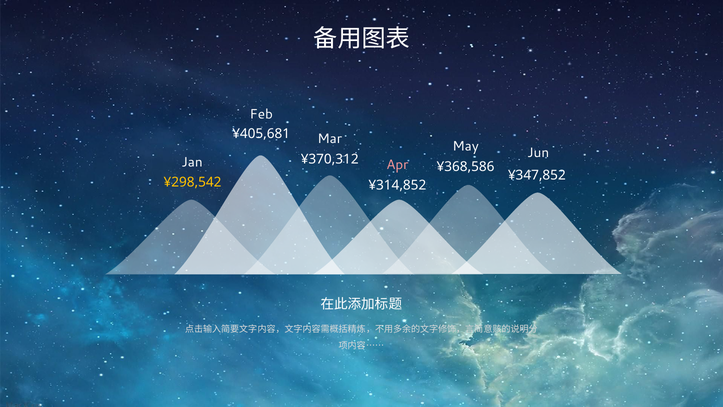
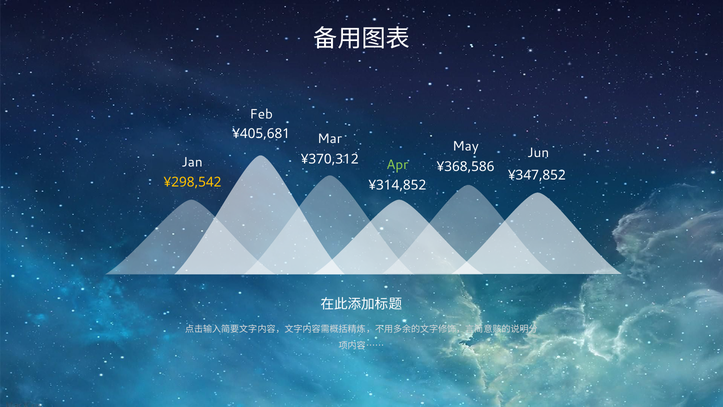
Apr colour: pink -> light green
